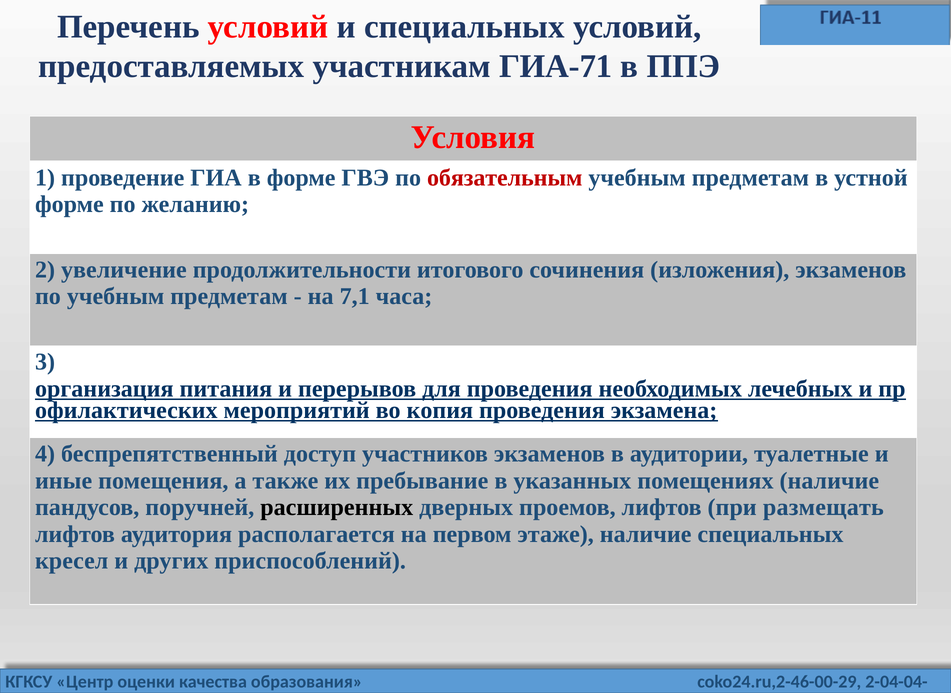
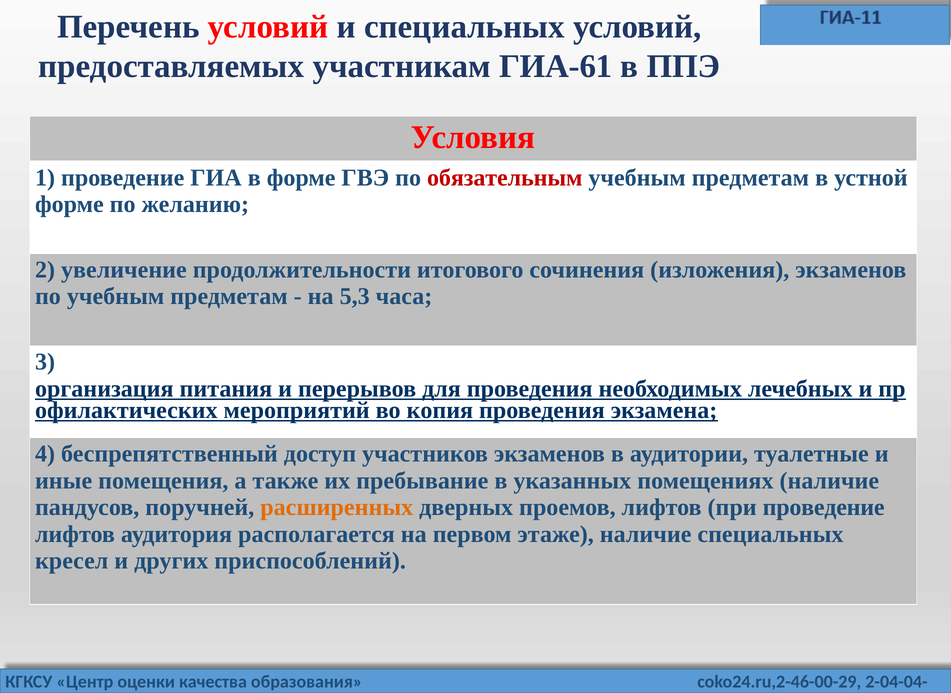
ГИА-71: ГИА-71 -> ГИА-61
7,1: 7,1 -> 5,3
расширенных colour: black -> orange
при размещать: размещать -> проведение
